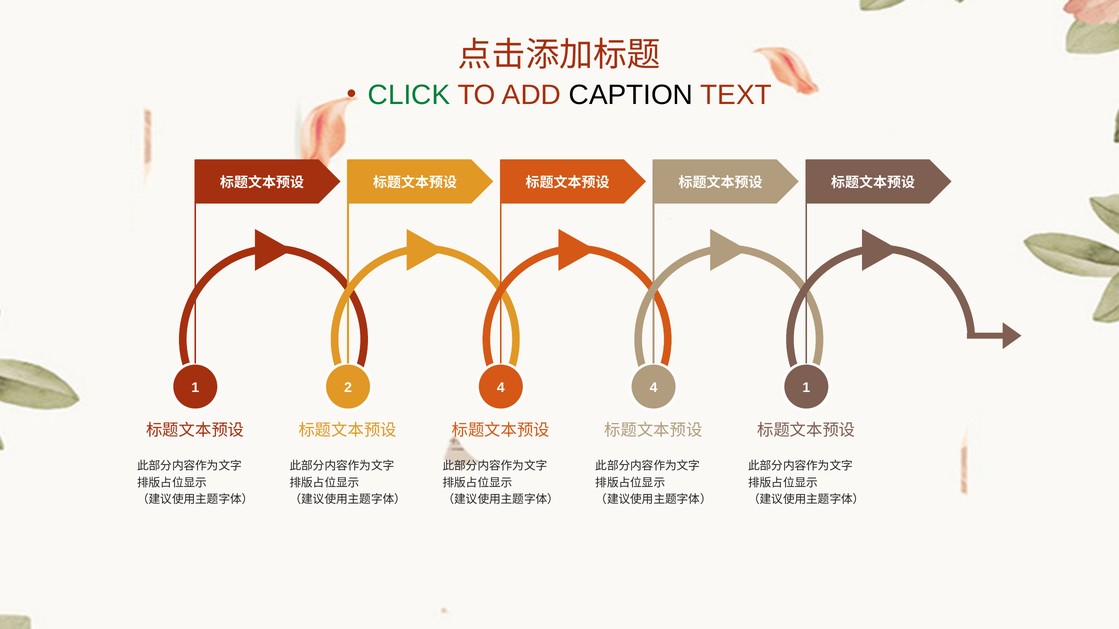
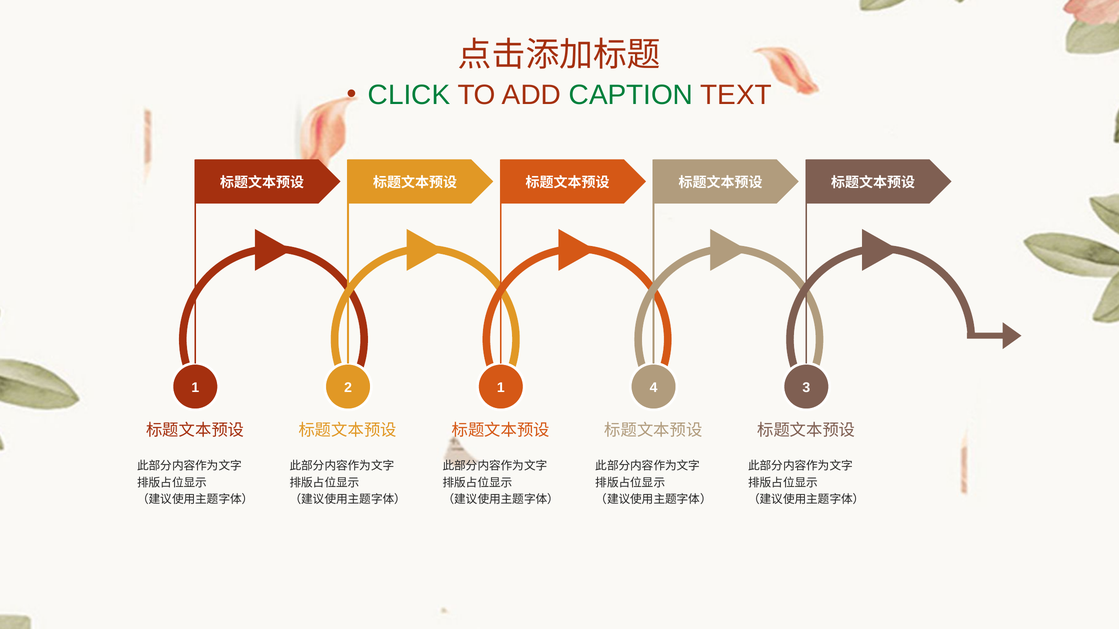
CAPTION colour: black -> green
2 4: 4 -> 1
4 1: 1 -> 3
